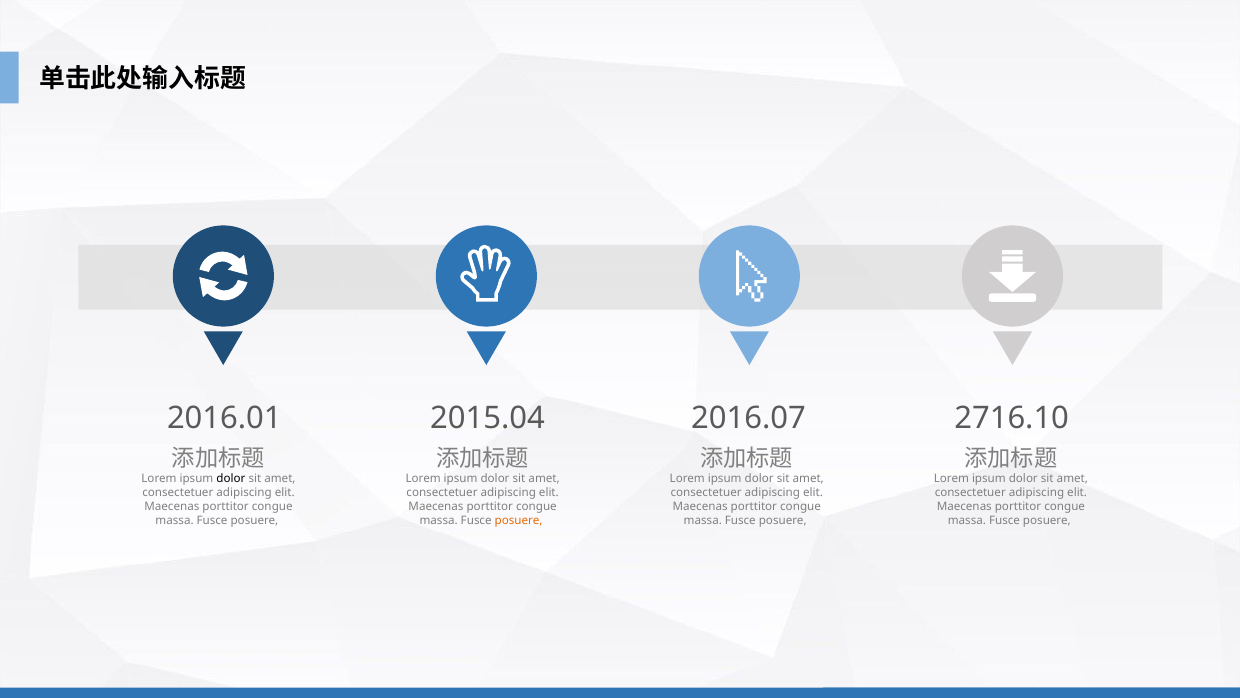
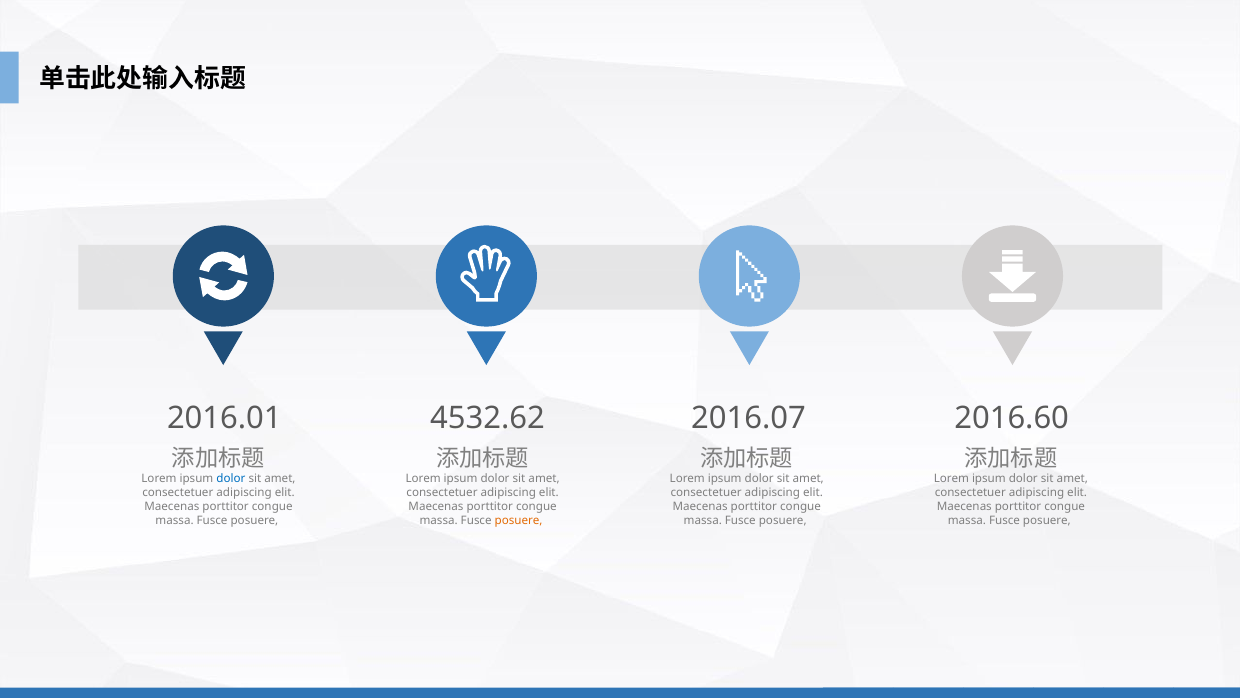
2015.04: 2015.04 -> 4532.62
2716.10: 2716.10 -> 2016.60
dolor at (231, 479) colour: black -> blue
